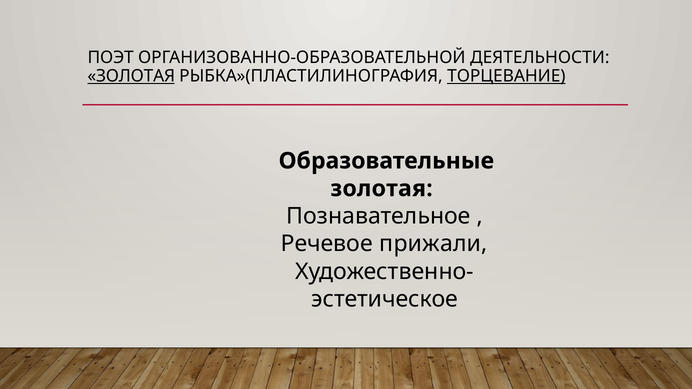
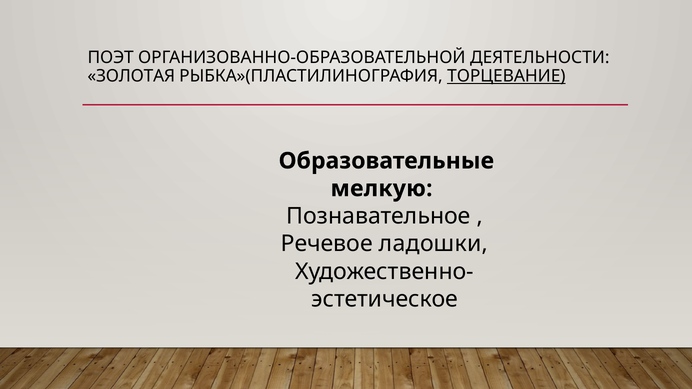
ЗОЛОТАЯ at (131, 76) underline: present -> none
золотая at (382, 189): золотая -> мелкую
прижали: прижали -> ладошки
